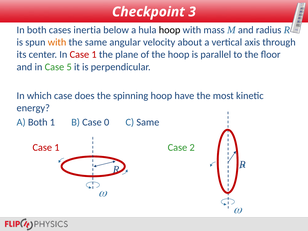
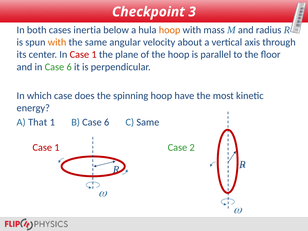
hoop at (170, 30) colour: black -> orange
in Case 5: 5 -> 6
A Both: Both -> That
B Case 0: 0 -> 6
